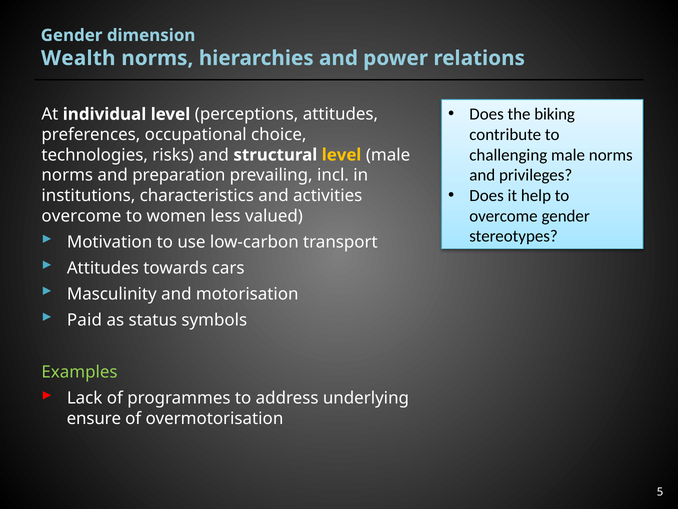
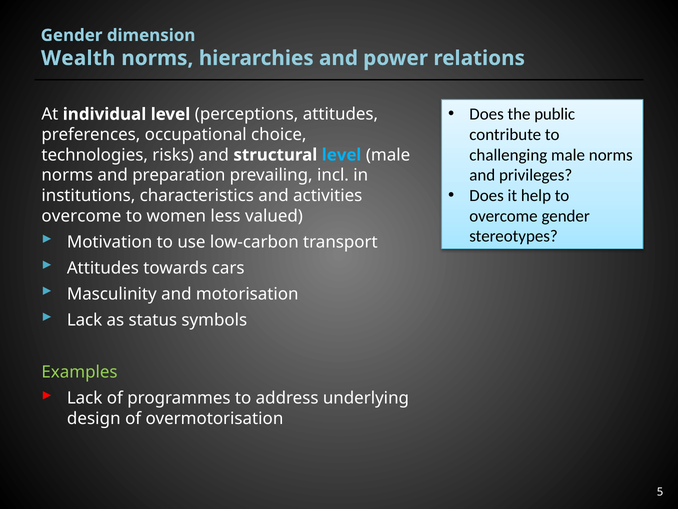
biking: biking -> public
level at (342, 155) colour: yellow -> light blue
Paid at (84, 320): Paid -> Lack
ensure: ensure -> design
